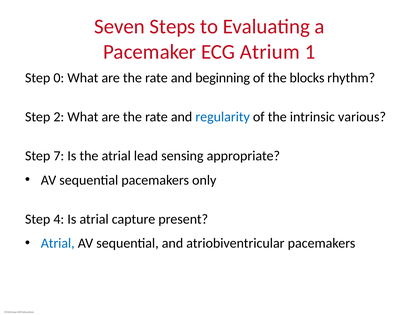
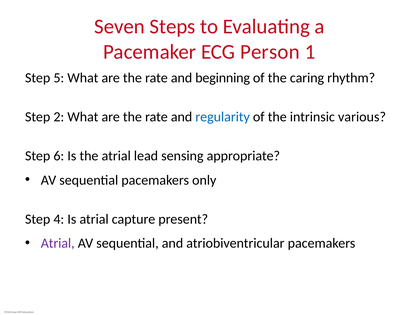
Atrium: Atrium -> Person
0: 0 -> 5
blocks: blocks -> caring
7: 7 -> 6
Atrial at (58, 243) colour: blue -> purple
